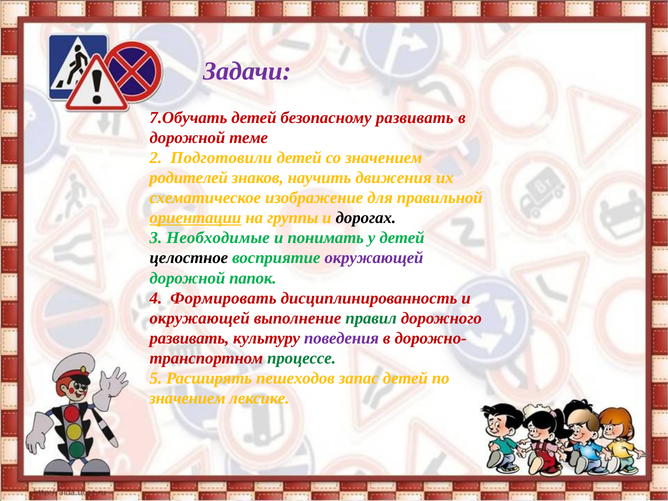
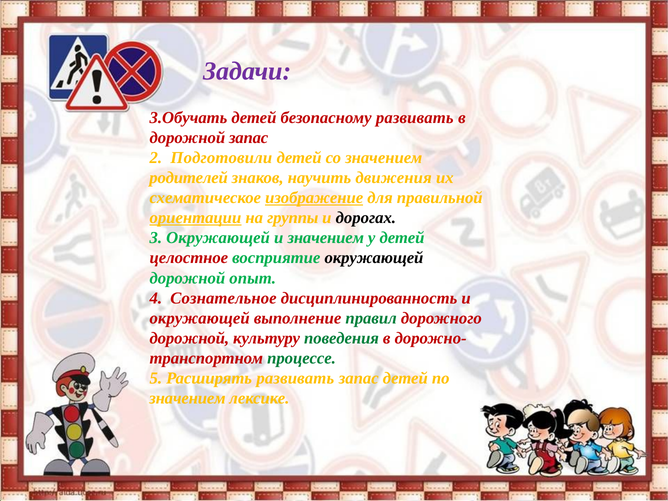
7.Обучать: 7.Обучать -> 3.Обучать
дорожной теме: теме -> запас
изображение underline: none -> present
3 Необходимые: Необходимые -> Окружающей
и понимать: понимать -> значением
целостное colour: black -> red
окружающей at (374, 258) colour: purple -> black
папок: папок -> опыт
Формировать: Формировать -> Сознательное
развивать at (189, 338): развивать -> дорожной
поведения colour: purple -> green
Расширять пешеходов: пешеходов -> развивать
